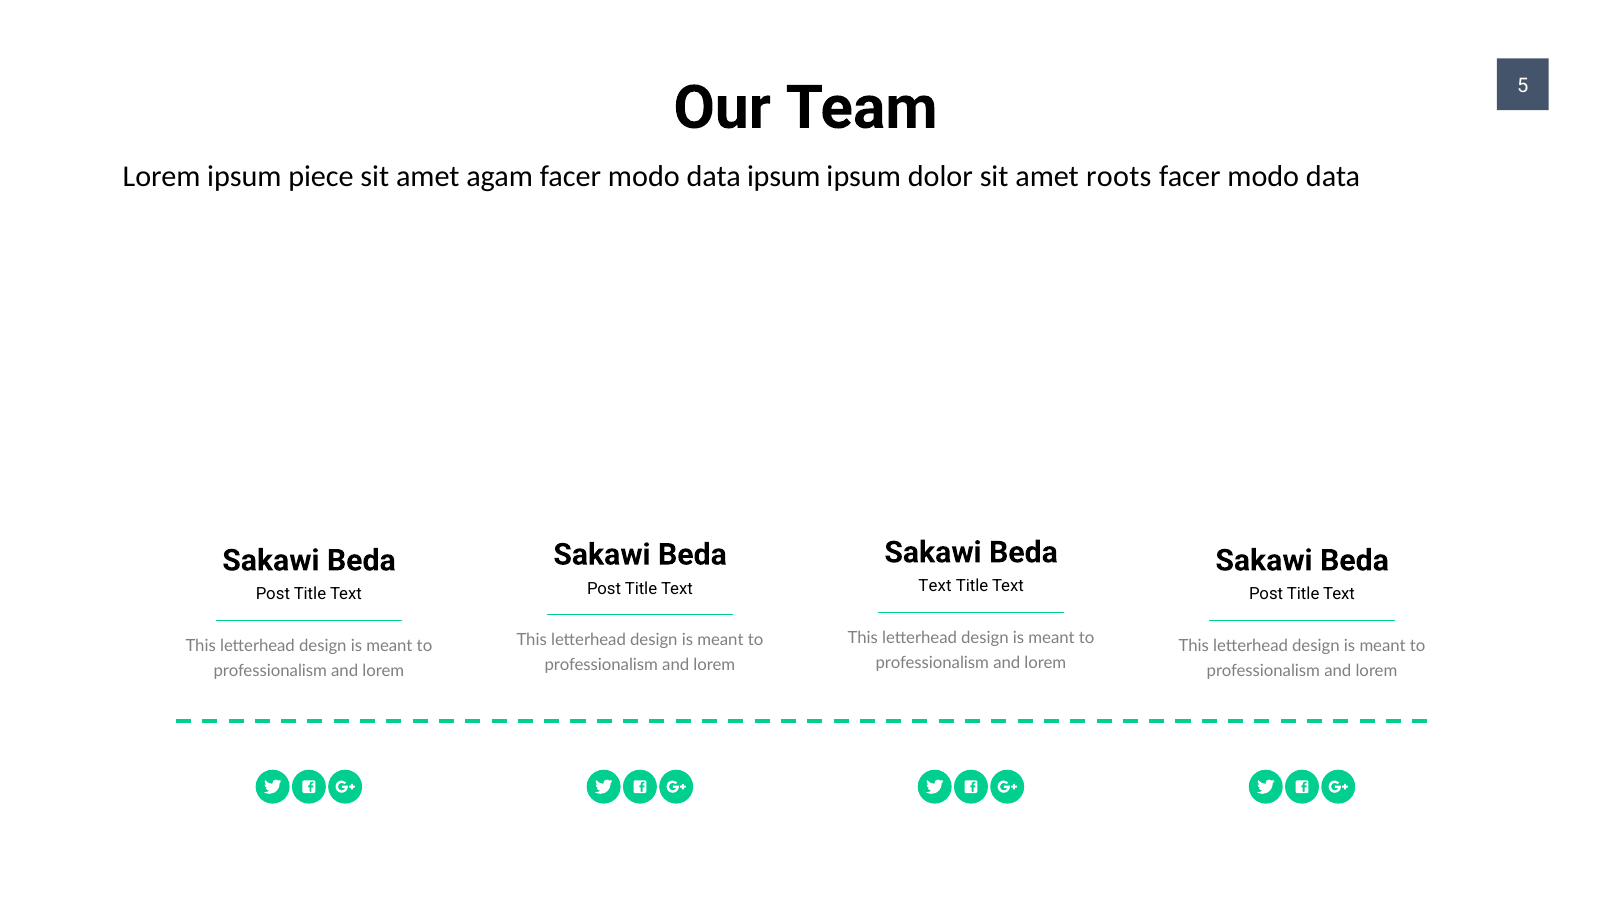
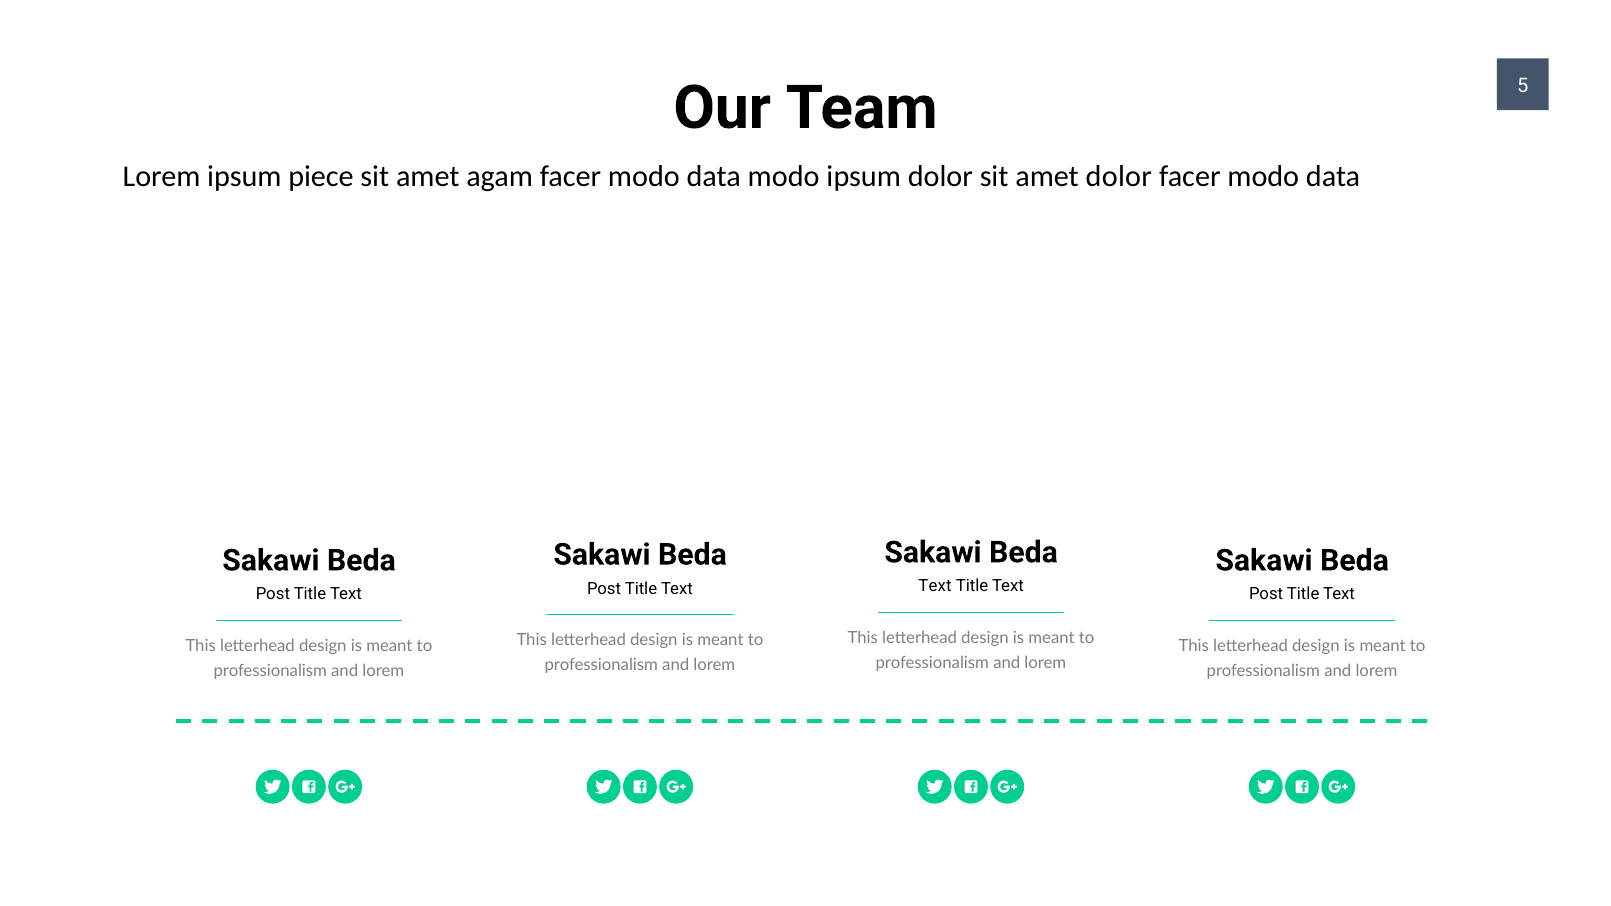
data ipsum: ipsum -> modo
amet roots: roots -> dolor
